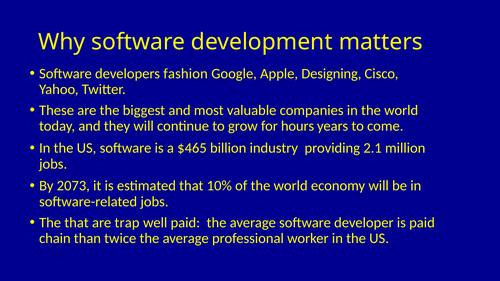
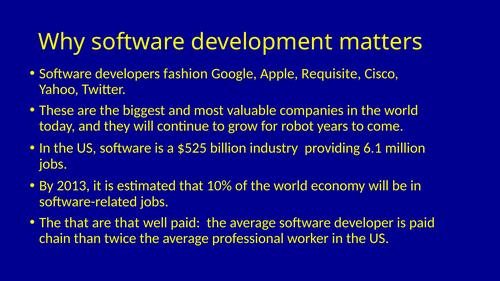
Designing: Designing -> Requisite
hours: hours -> robot
$465: $465 -> $525
2.1: 2.1 -> 6.1
2073: 2073 -> 2013
are trap: trap -> that
